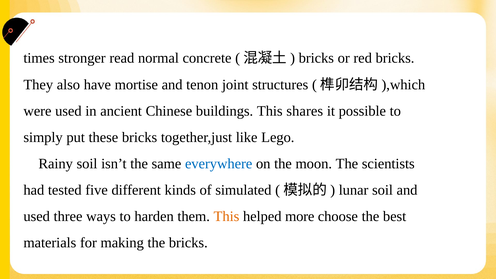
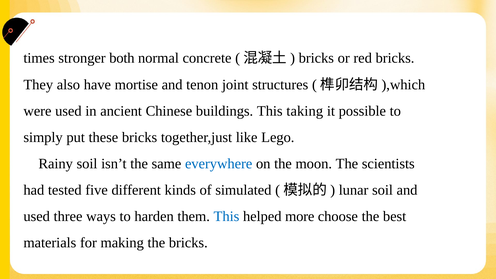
read: read -> both
shares: shares -> taking
This at (226, 216) colour: orange -> blue
